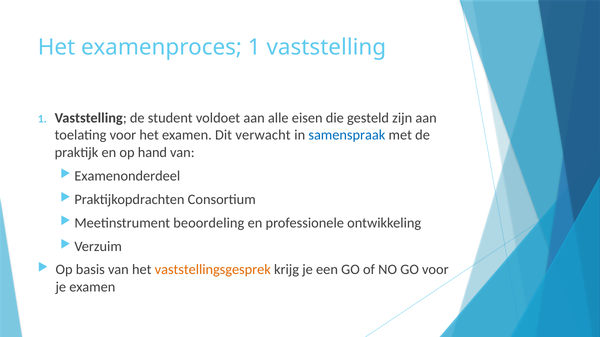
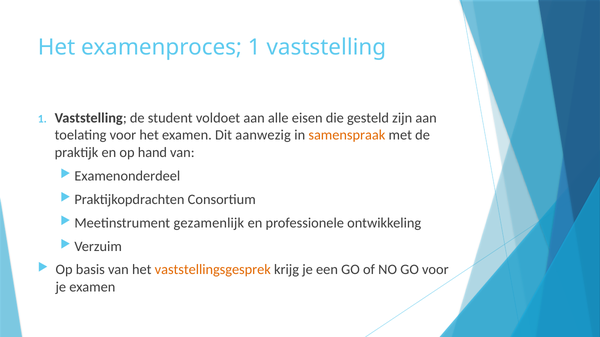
verwacht: verwacht -> aanwezig
samenspraak colour: blue -> orange
beoordeling: beoordeling -> gezamenlijk
